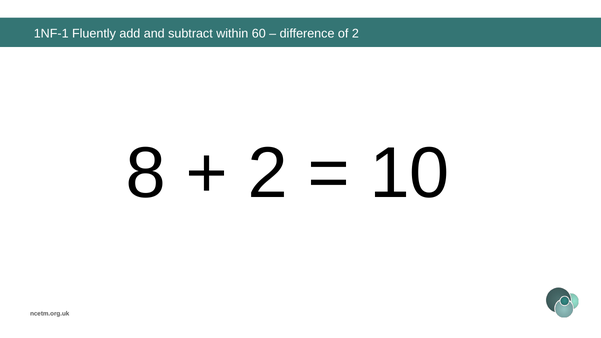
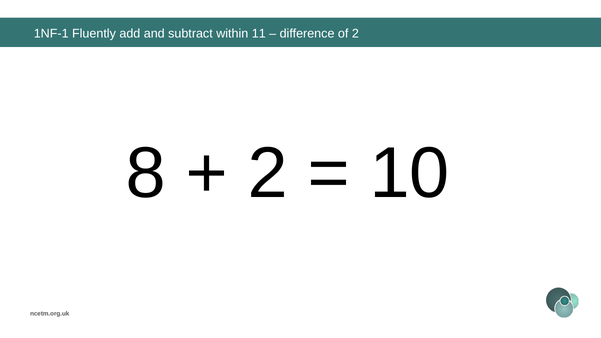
60: 60 -> 11
